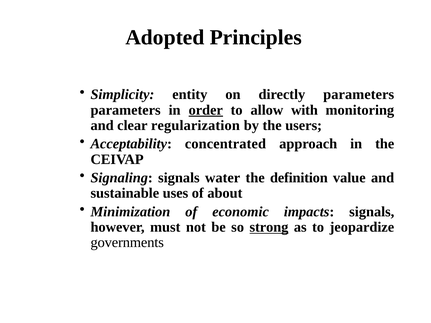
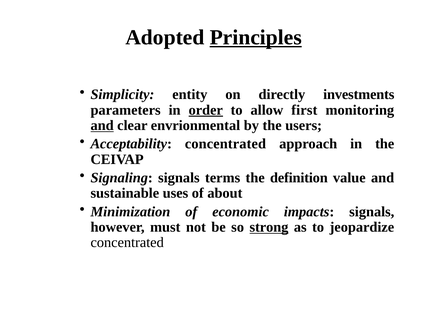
Principles underline: none -> present
directly parameters: parameters -> investments
with: with -> first
and at (102, 126) underline: none -> present
regularization: regularization -> envrionmental
water: water -> terms
governments at (127, 243): governments -> concentrated
